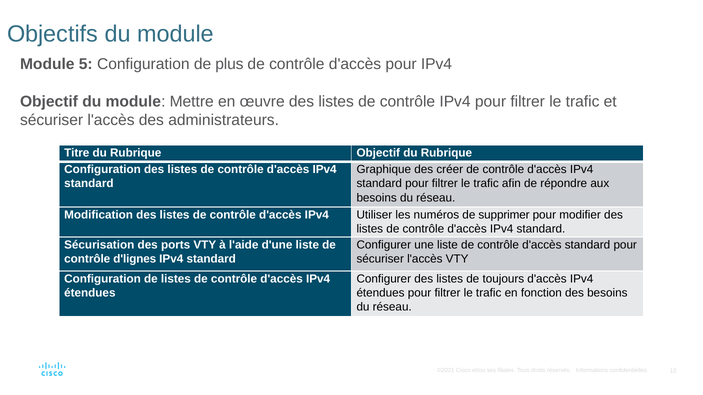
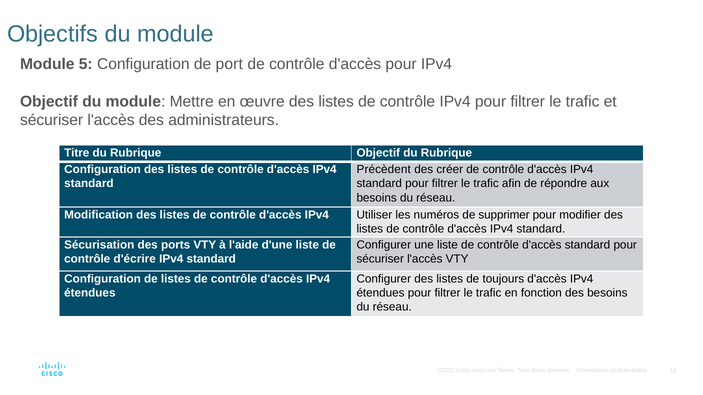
plus: plus -> port
Graphique: Graphique -> Précèdent
d'lignes: d'lignes -> d'écrire
